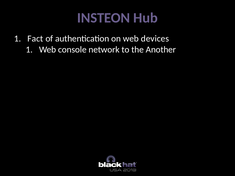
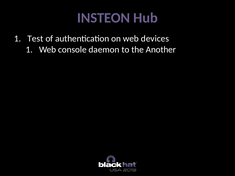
Fact: Fact -> Test
network: network -> daemon
